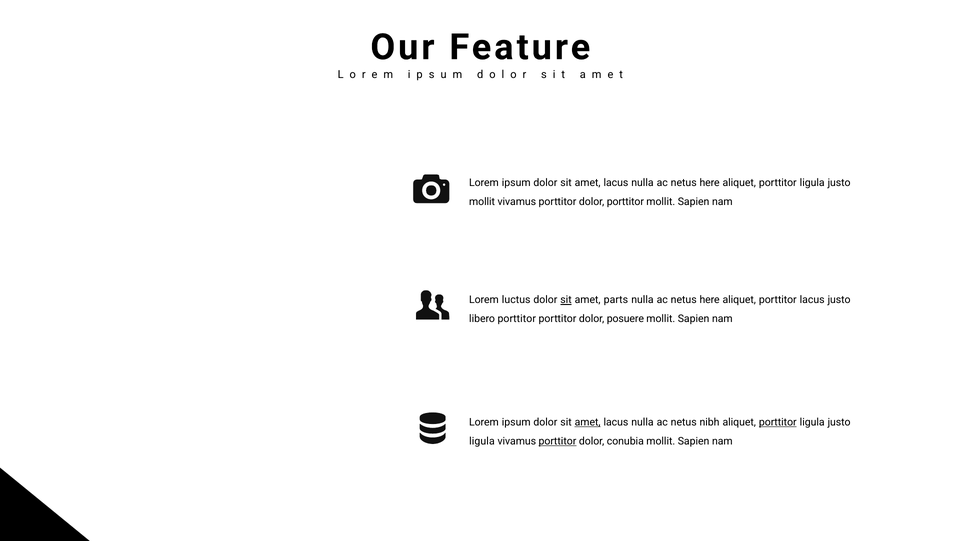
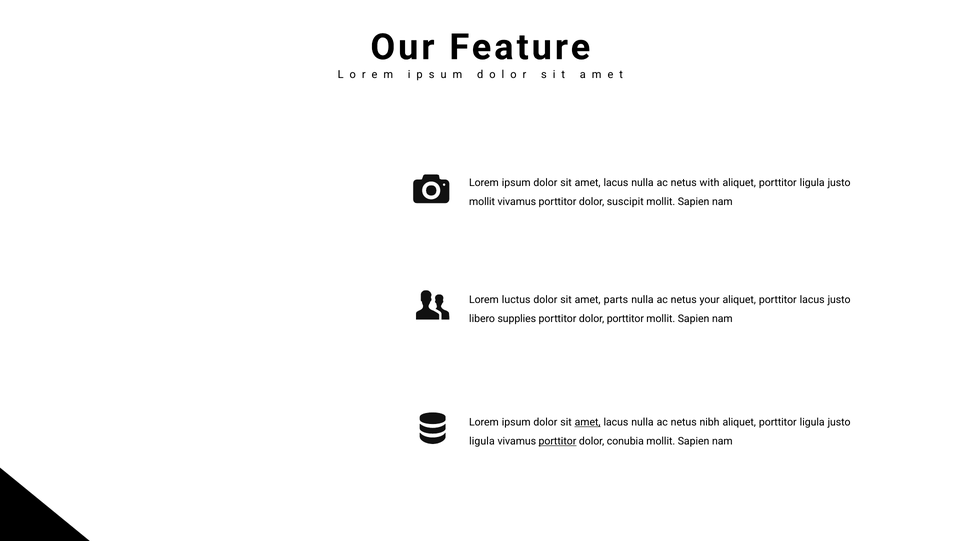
here at (710, 183): here -> with
dolor porttitor: porttitor -> suscipit
sit at (566, 300) underline: present -> none
here at (710, 300): here -> your
libero porttitor: porttitor -> supplies
dolor posuere: posuere -> porttitor
porttitor at (778, 422) underline: present -> none
